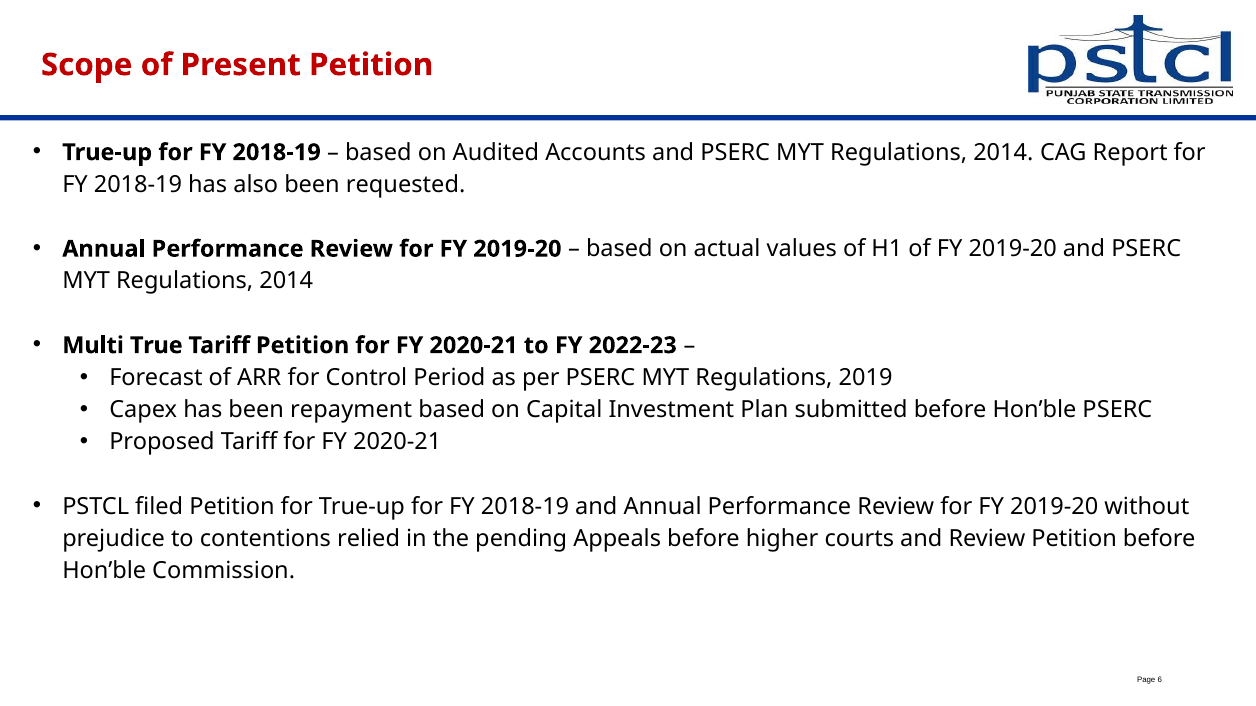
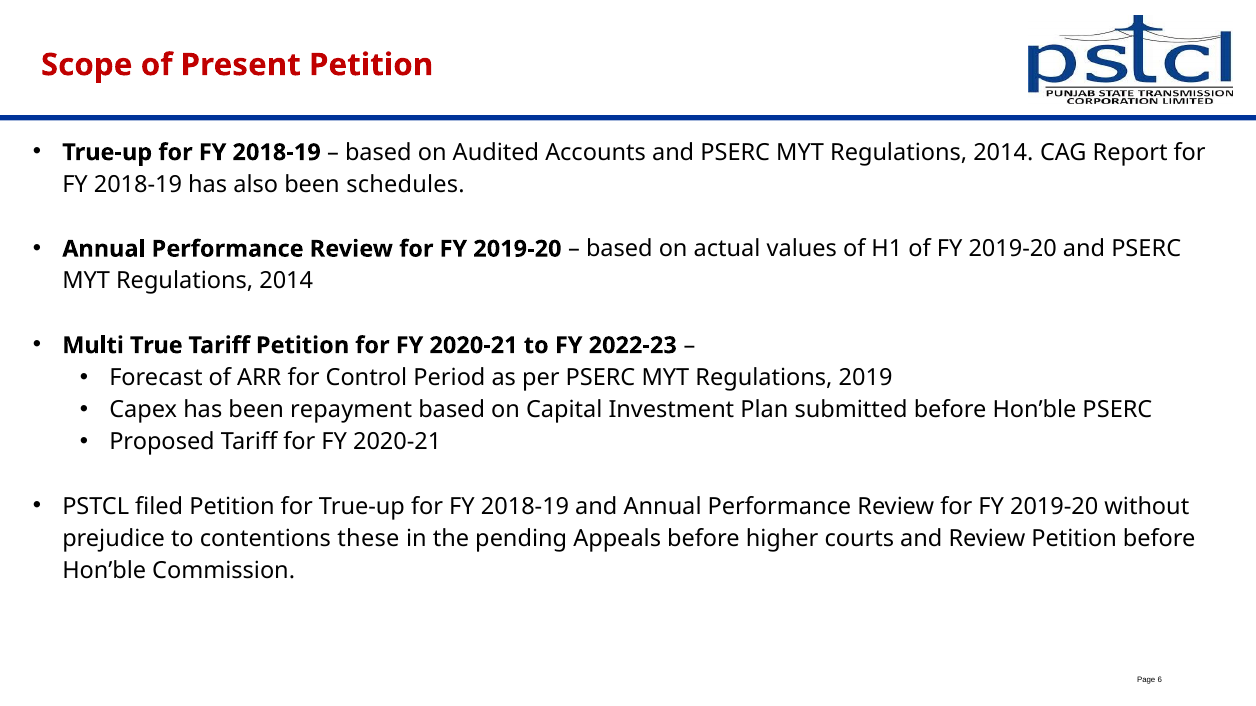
requested: requested -> schedules
relied: relied -> these
